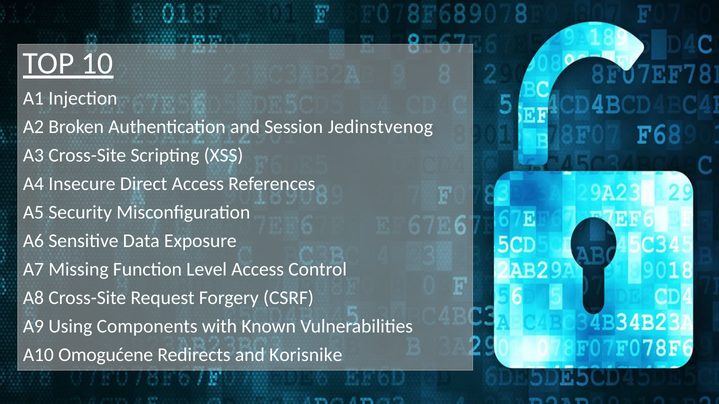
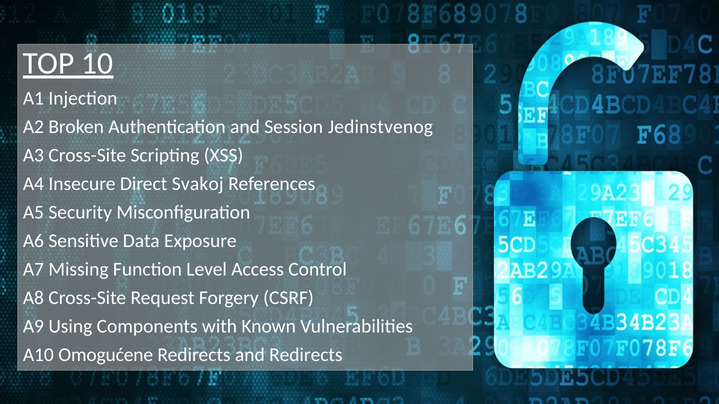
Direct Access: Access -> Svakoj
and Korisnike: Korisnike -> Redirects
